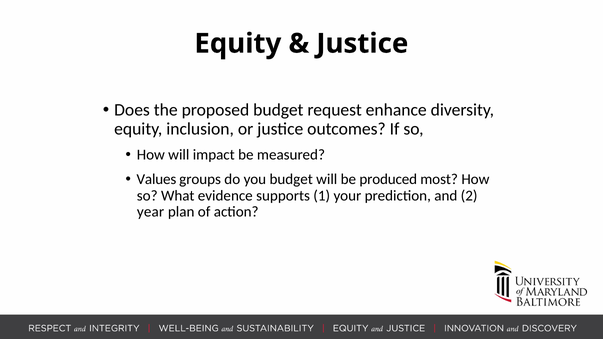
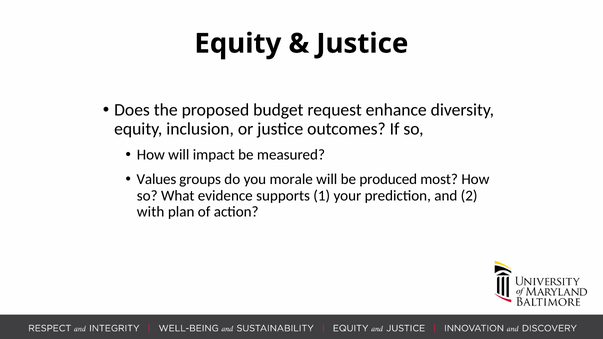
you budget: budget -> morale
year: year -> with
